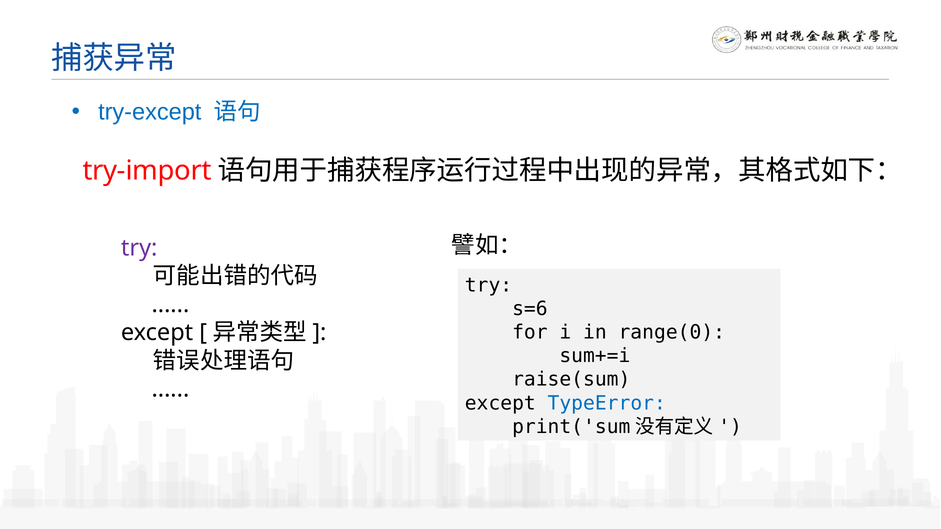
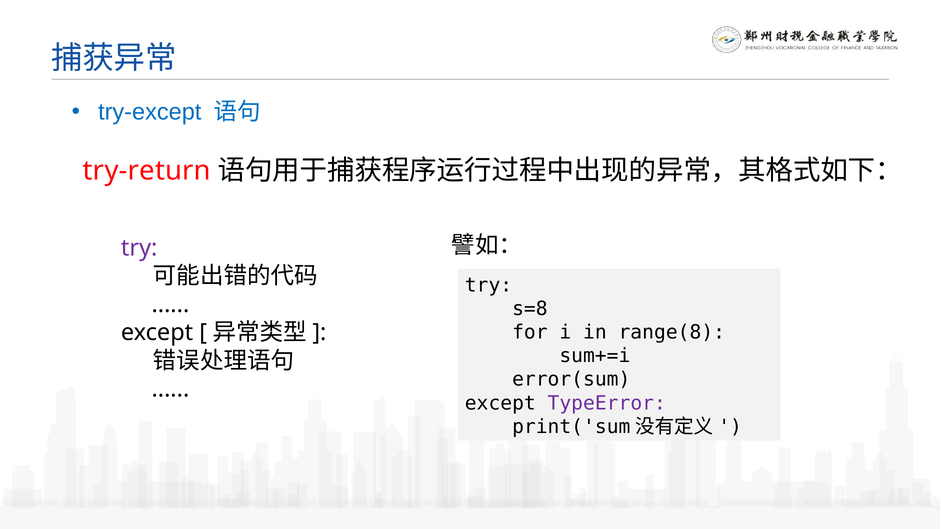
try-import: try-import -> try-return
s=6: s=6 -> s=8
range(0: range(0 -> range(8
raise(sum: raise(sum -> error(sum
TypeError colour: blue -> purple
